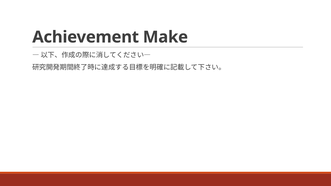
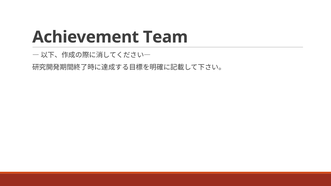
Make: Make -> Team
